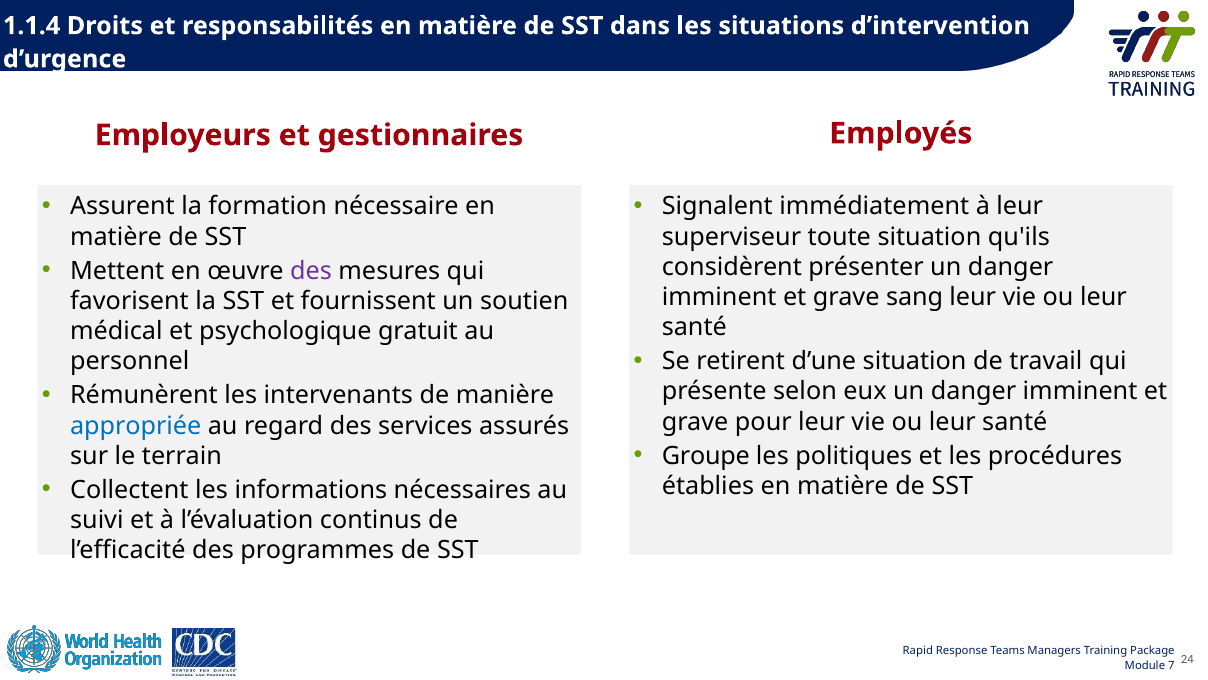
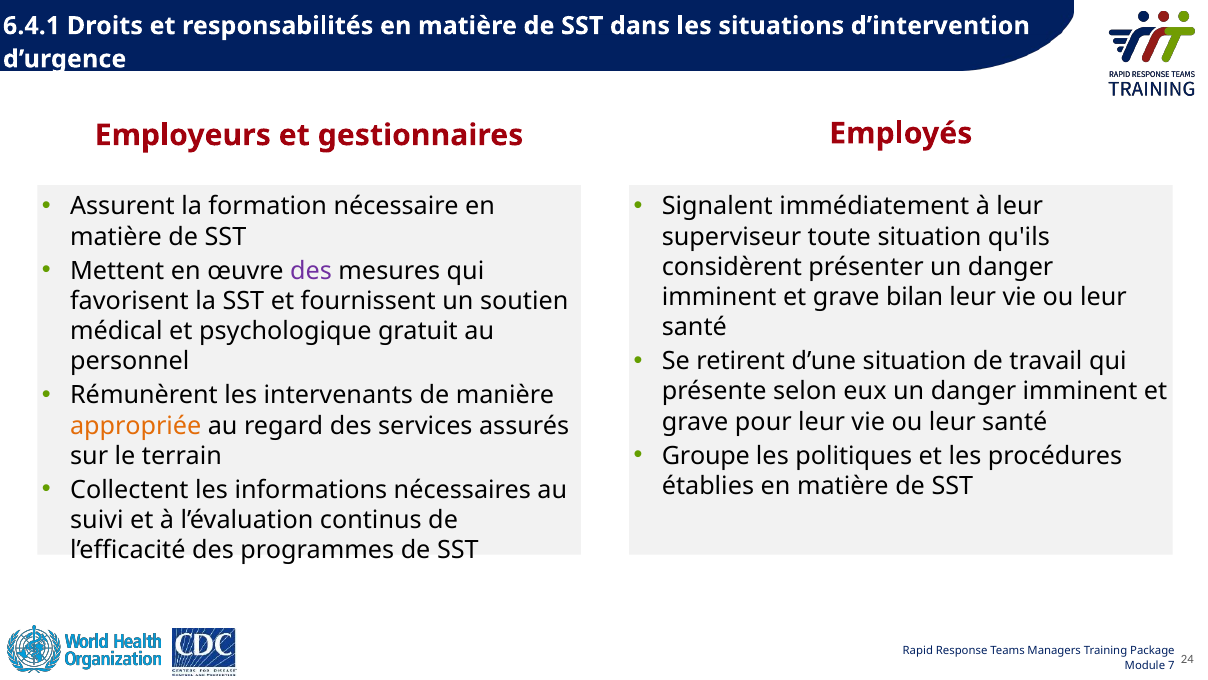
1.1.4: 1.1.4 -> 6.4.1
sang: sang -> bilan
appropriée colour: blue -> orange
